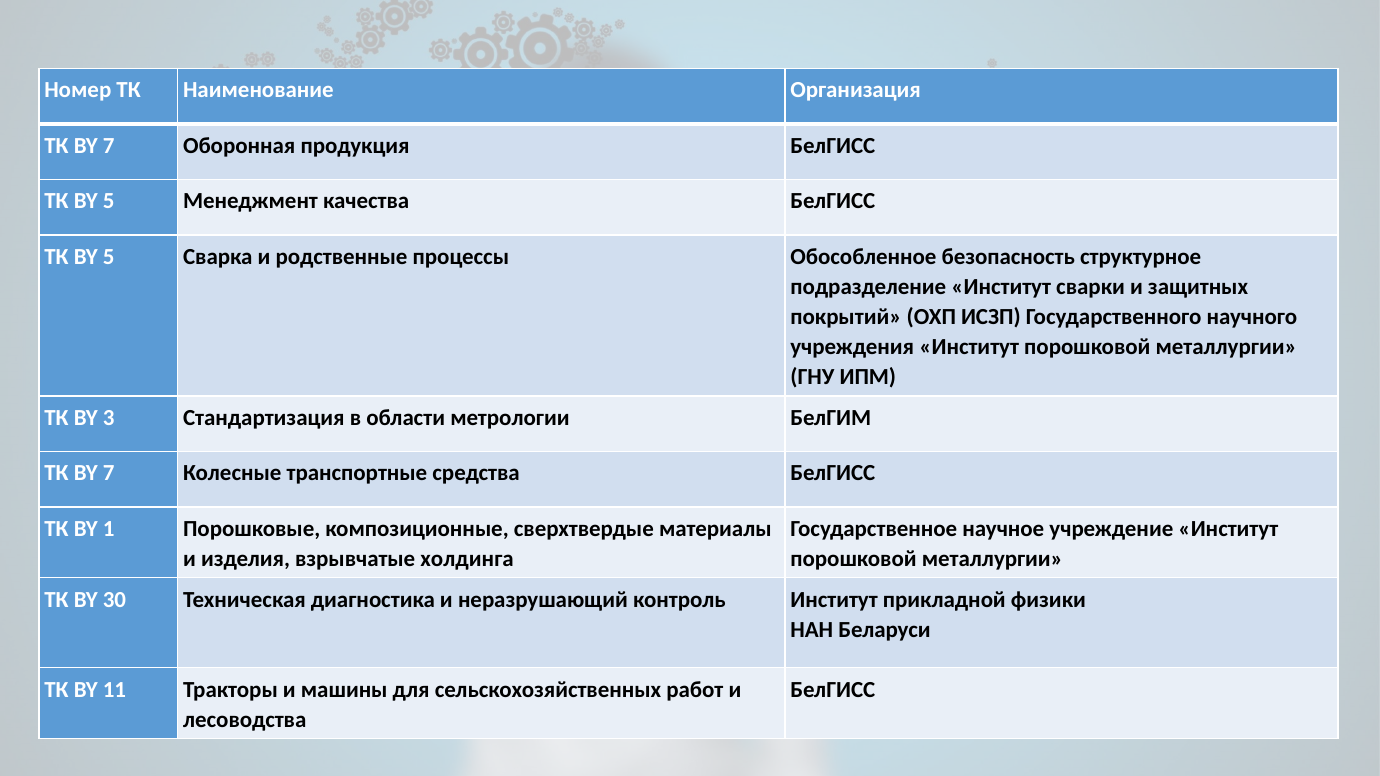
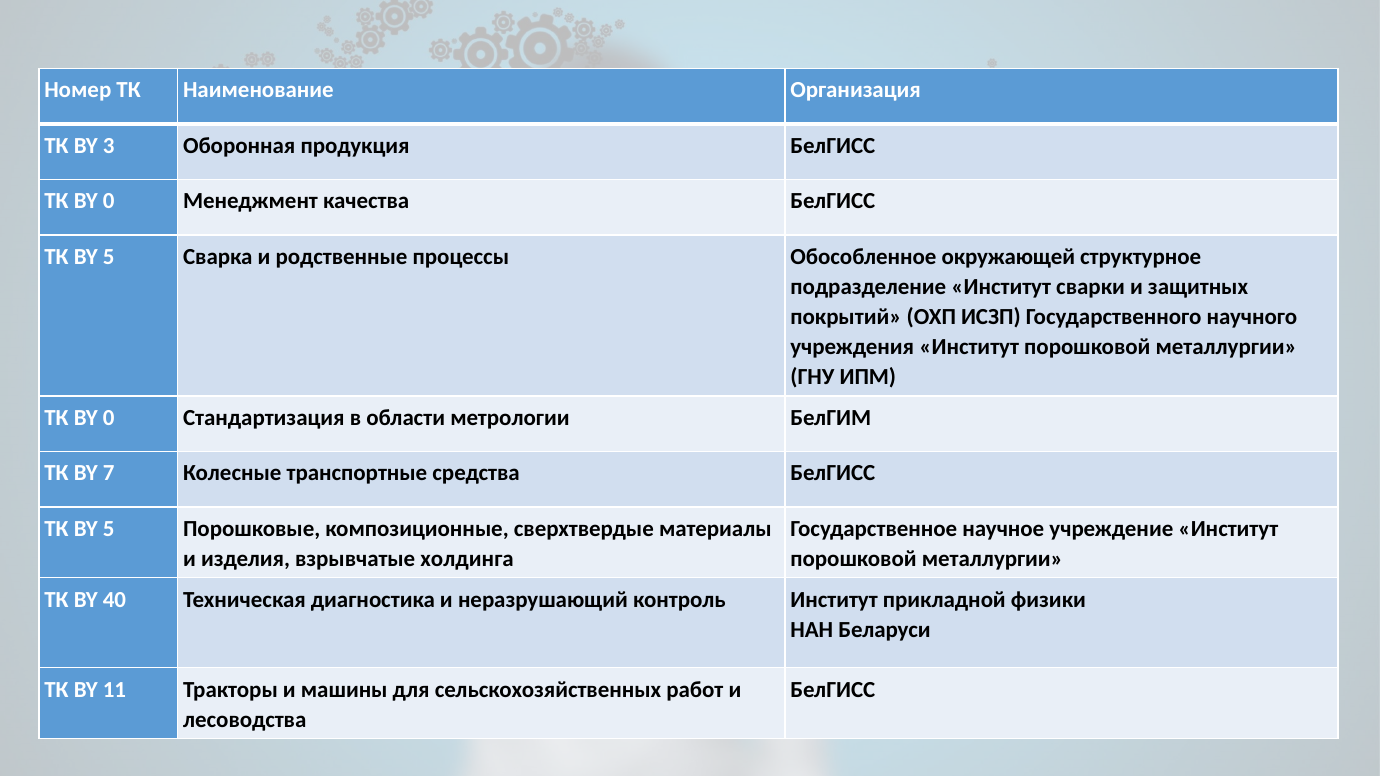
7 at (109, 146): 7 -> 3
5 at (109, 201): 5 -> 0
безопасность: безопасность -> окружающей
3 at (109, 418): 3 -> 0
1 at (109, 529): 1 -> 5
30: 30 -> 40
